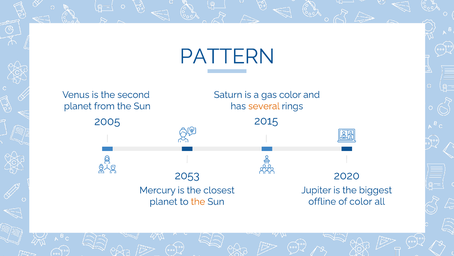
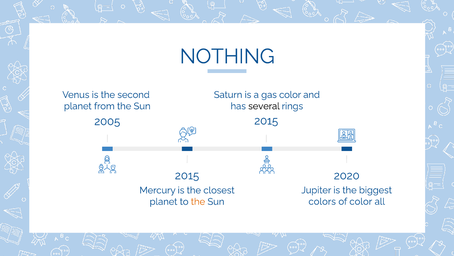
PATTERN: PATTERN -> NOTHING
several colour: orange -> black
2053 at (187, 175): 2053 -> 2015
offline: offline -> colors
